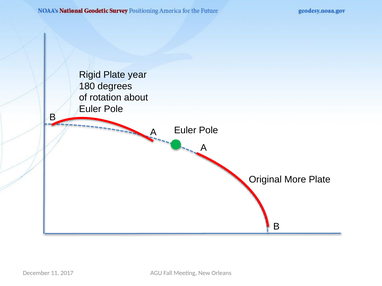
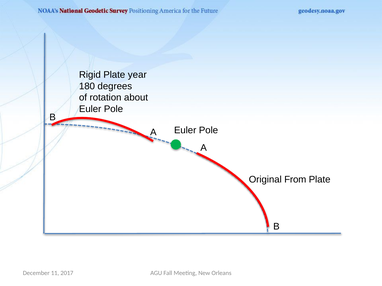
More: More -> From
